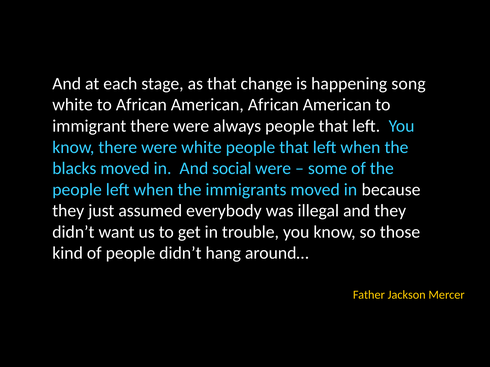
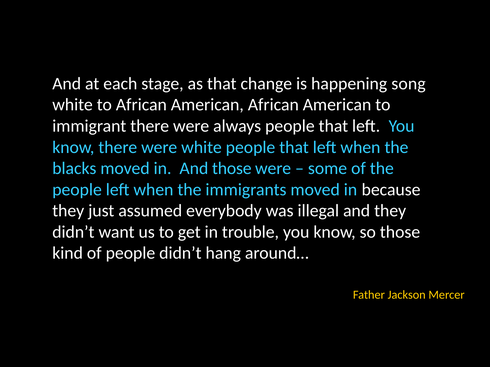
And social: social -> those
